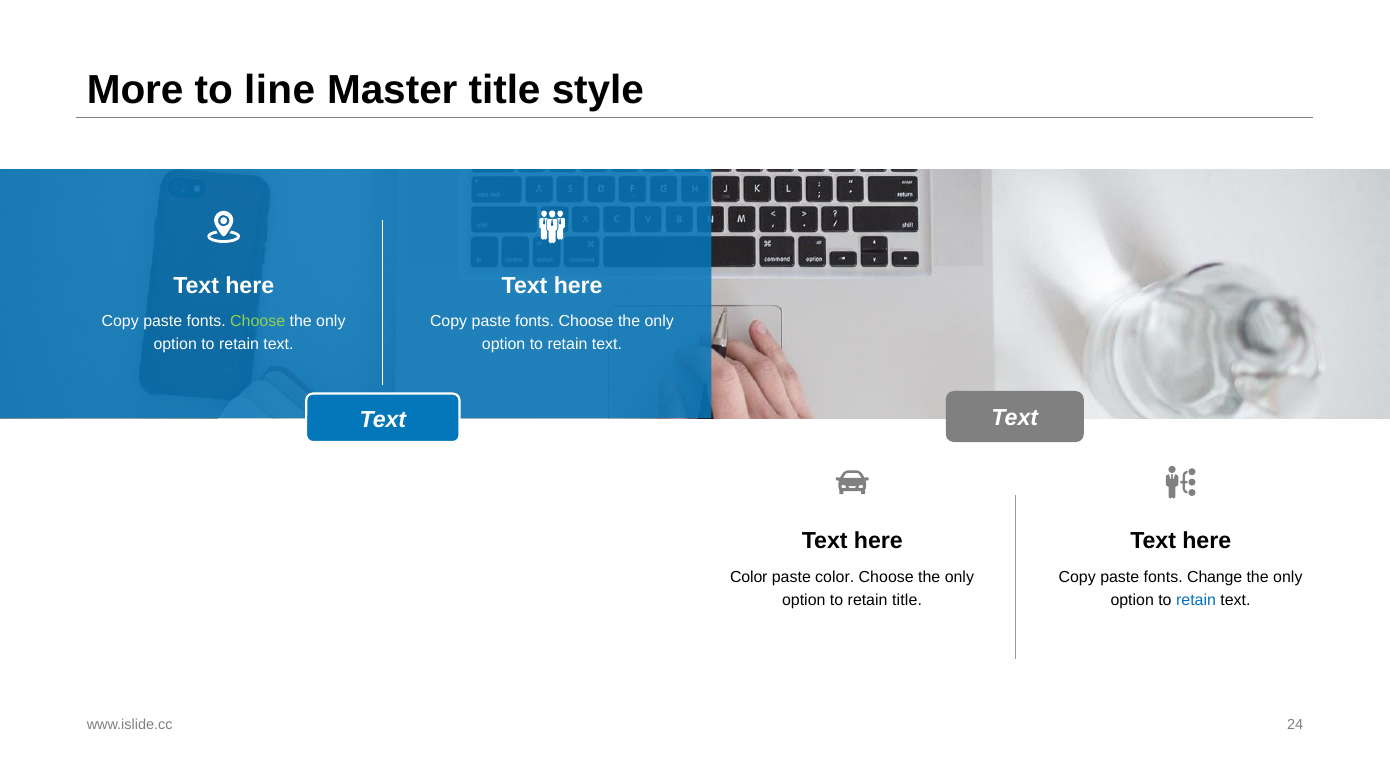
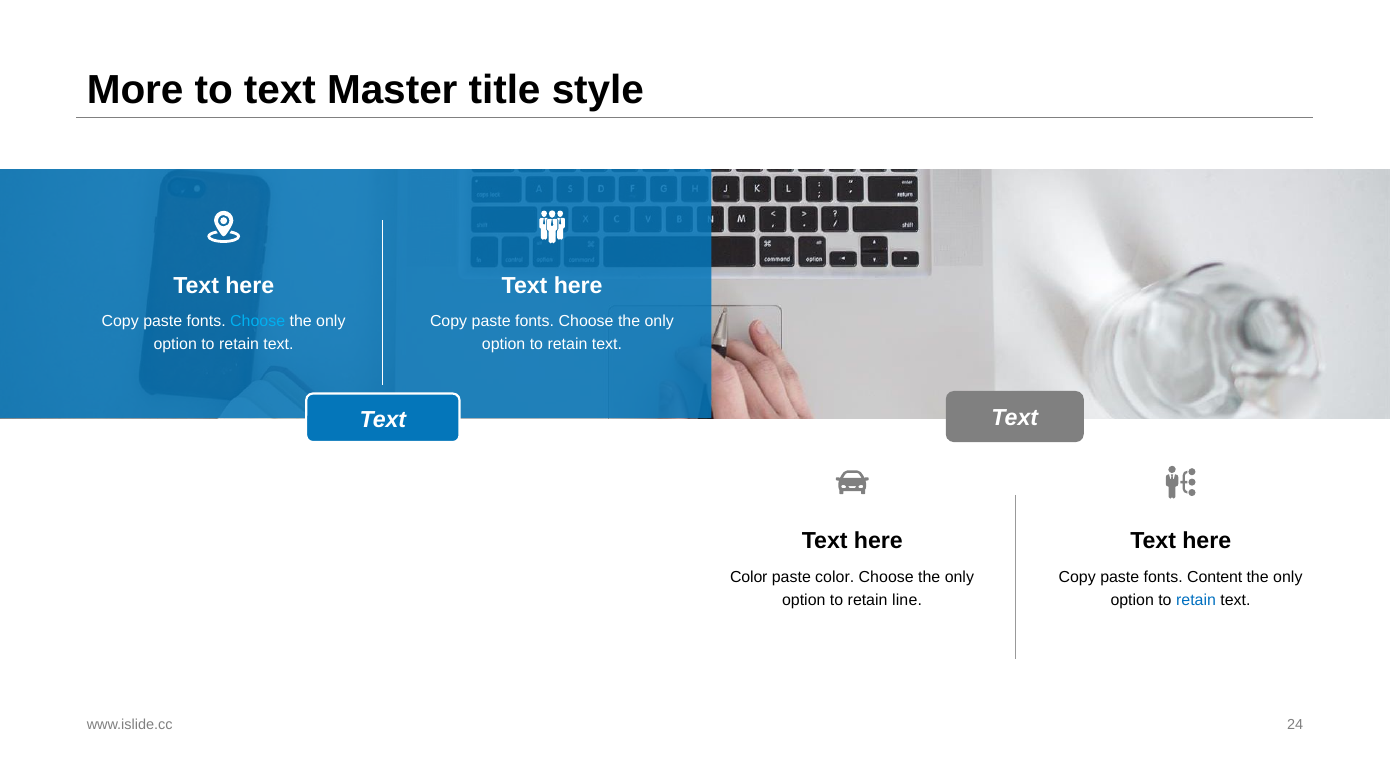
to line: line -> text
Choose at (258, 322) colour: light green -> light blue
Change: Change -> Content
retain title: title -> line
